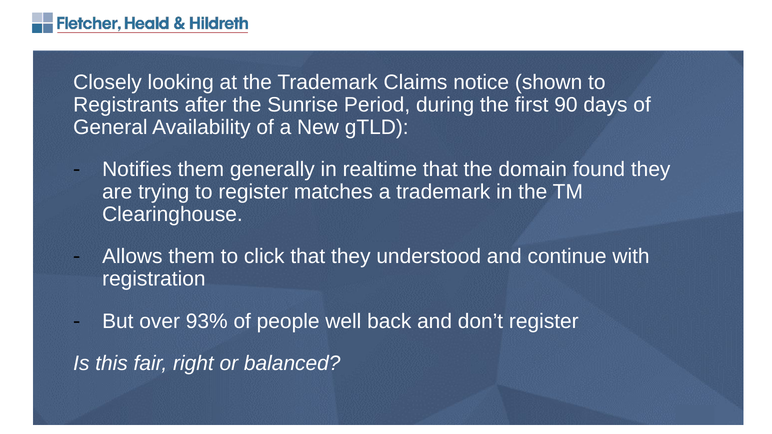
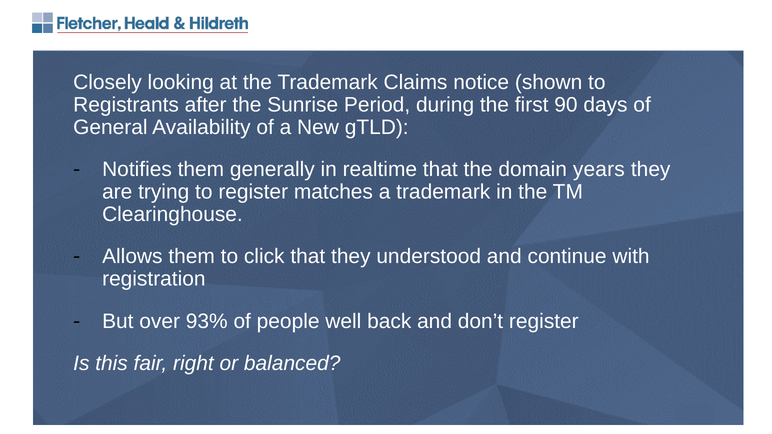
found: found -> years
